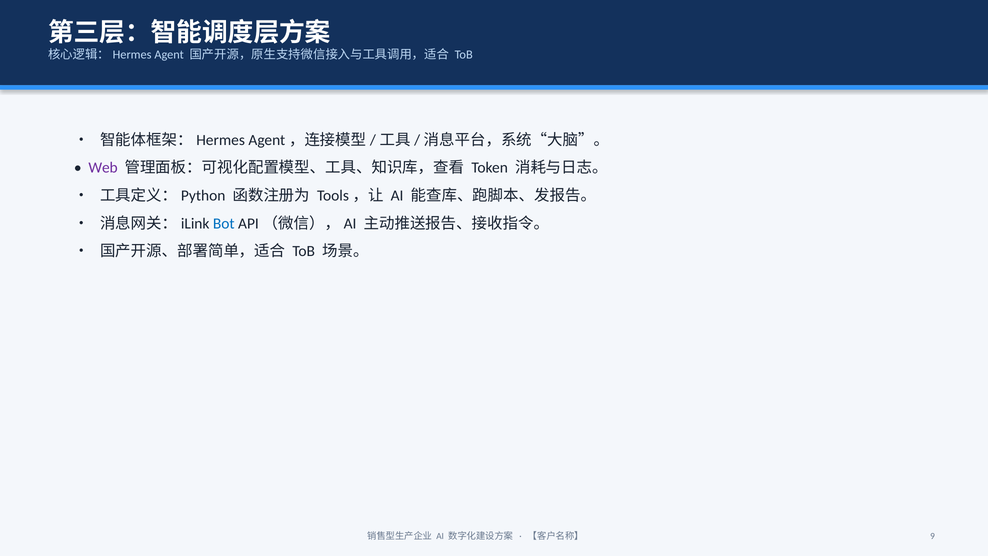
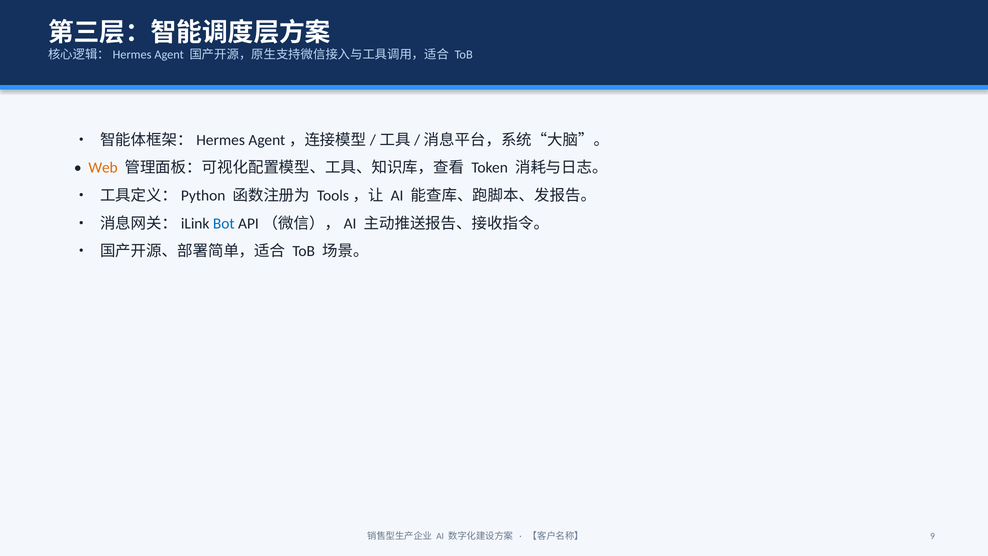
Web colour: purple -> orange
